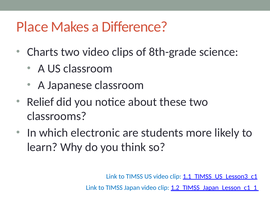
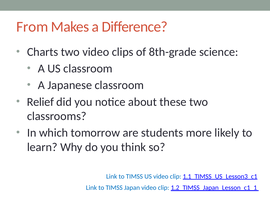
Place: Place -> From
electronic: electronic -> tomorrow
